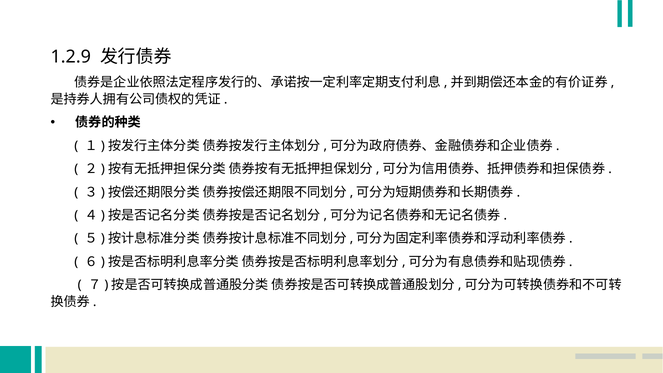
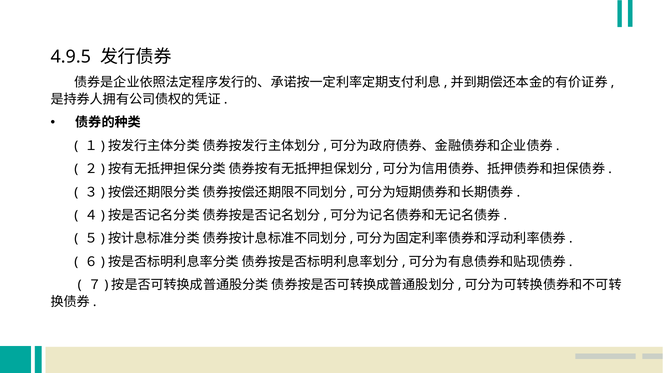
1.2.9: 1.2.9 -> 4.9.5
